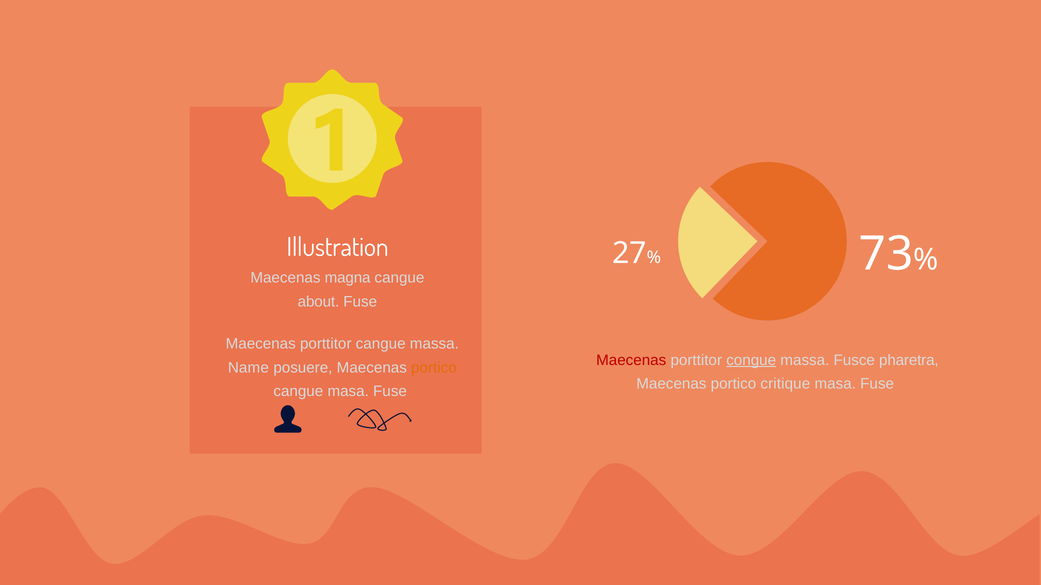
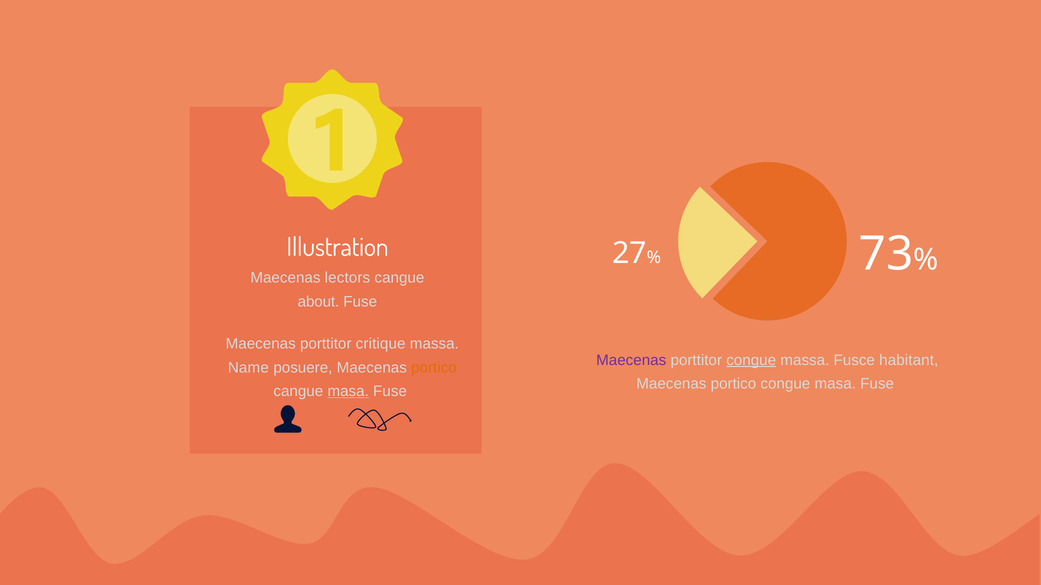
magna: magna -> lectors
porttitor cangue: cangue -> critique
Maecenas at (631, 360) colour: red -> purple
pharetra: pharetra -> habitant
portico critique: critique -> congue
masa at (348, 392) underline: none -> present
